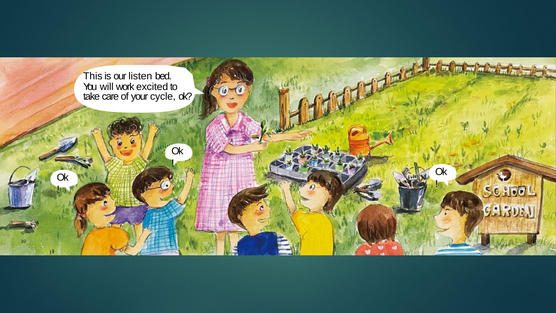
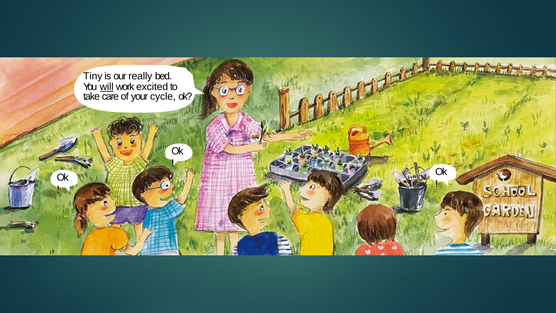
This: This -> Tiny
listen: listen -> really
will underline: none -> present
